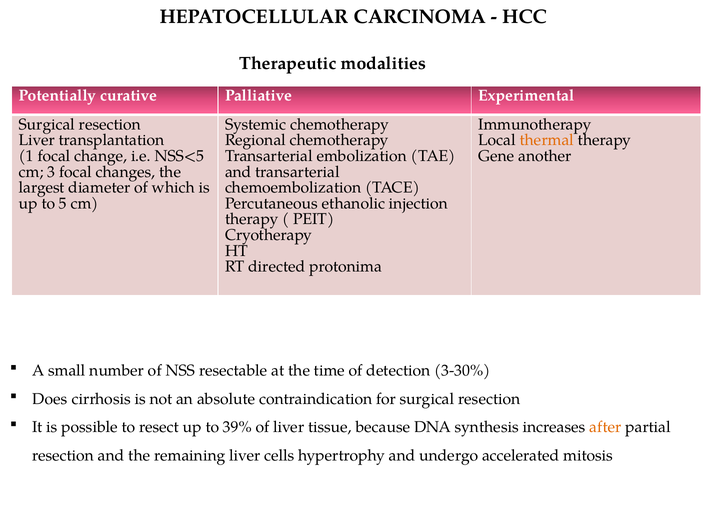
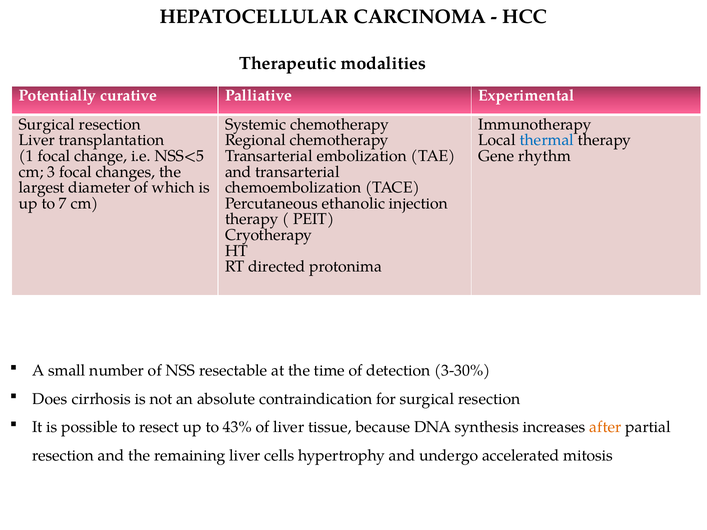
thermal colour: orange -> blue
another: another -> rhythm
5: 5 -> 7
39%: 39% -> 43%
